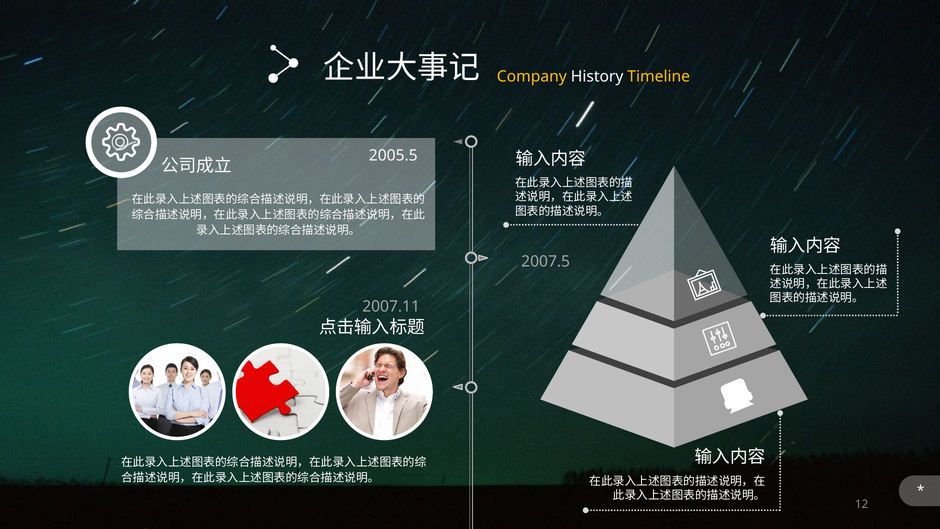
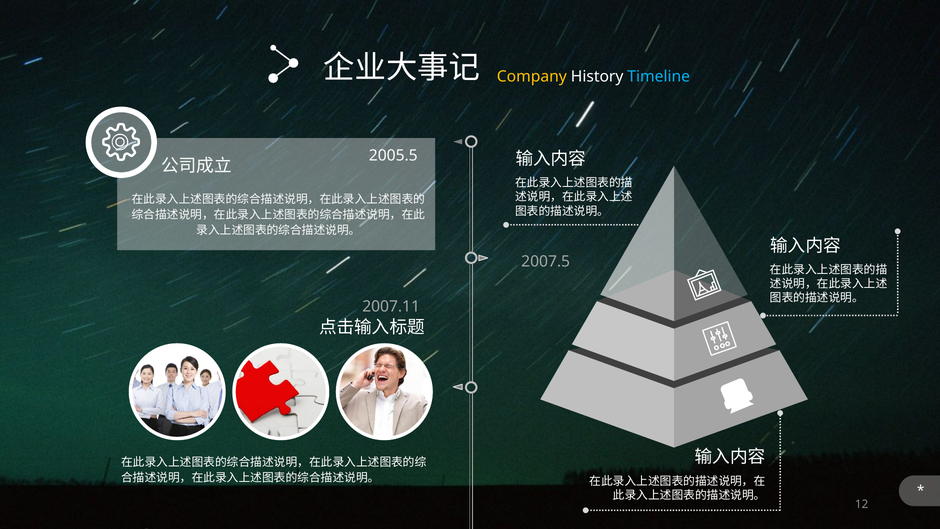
Timeline colour: yellow -> light blue
